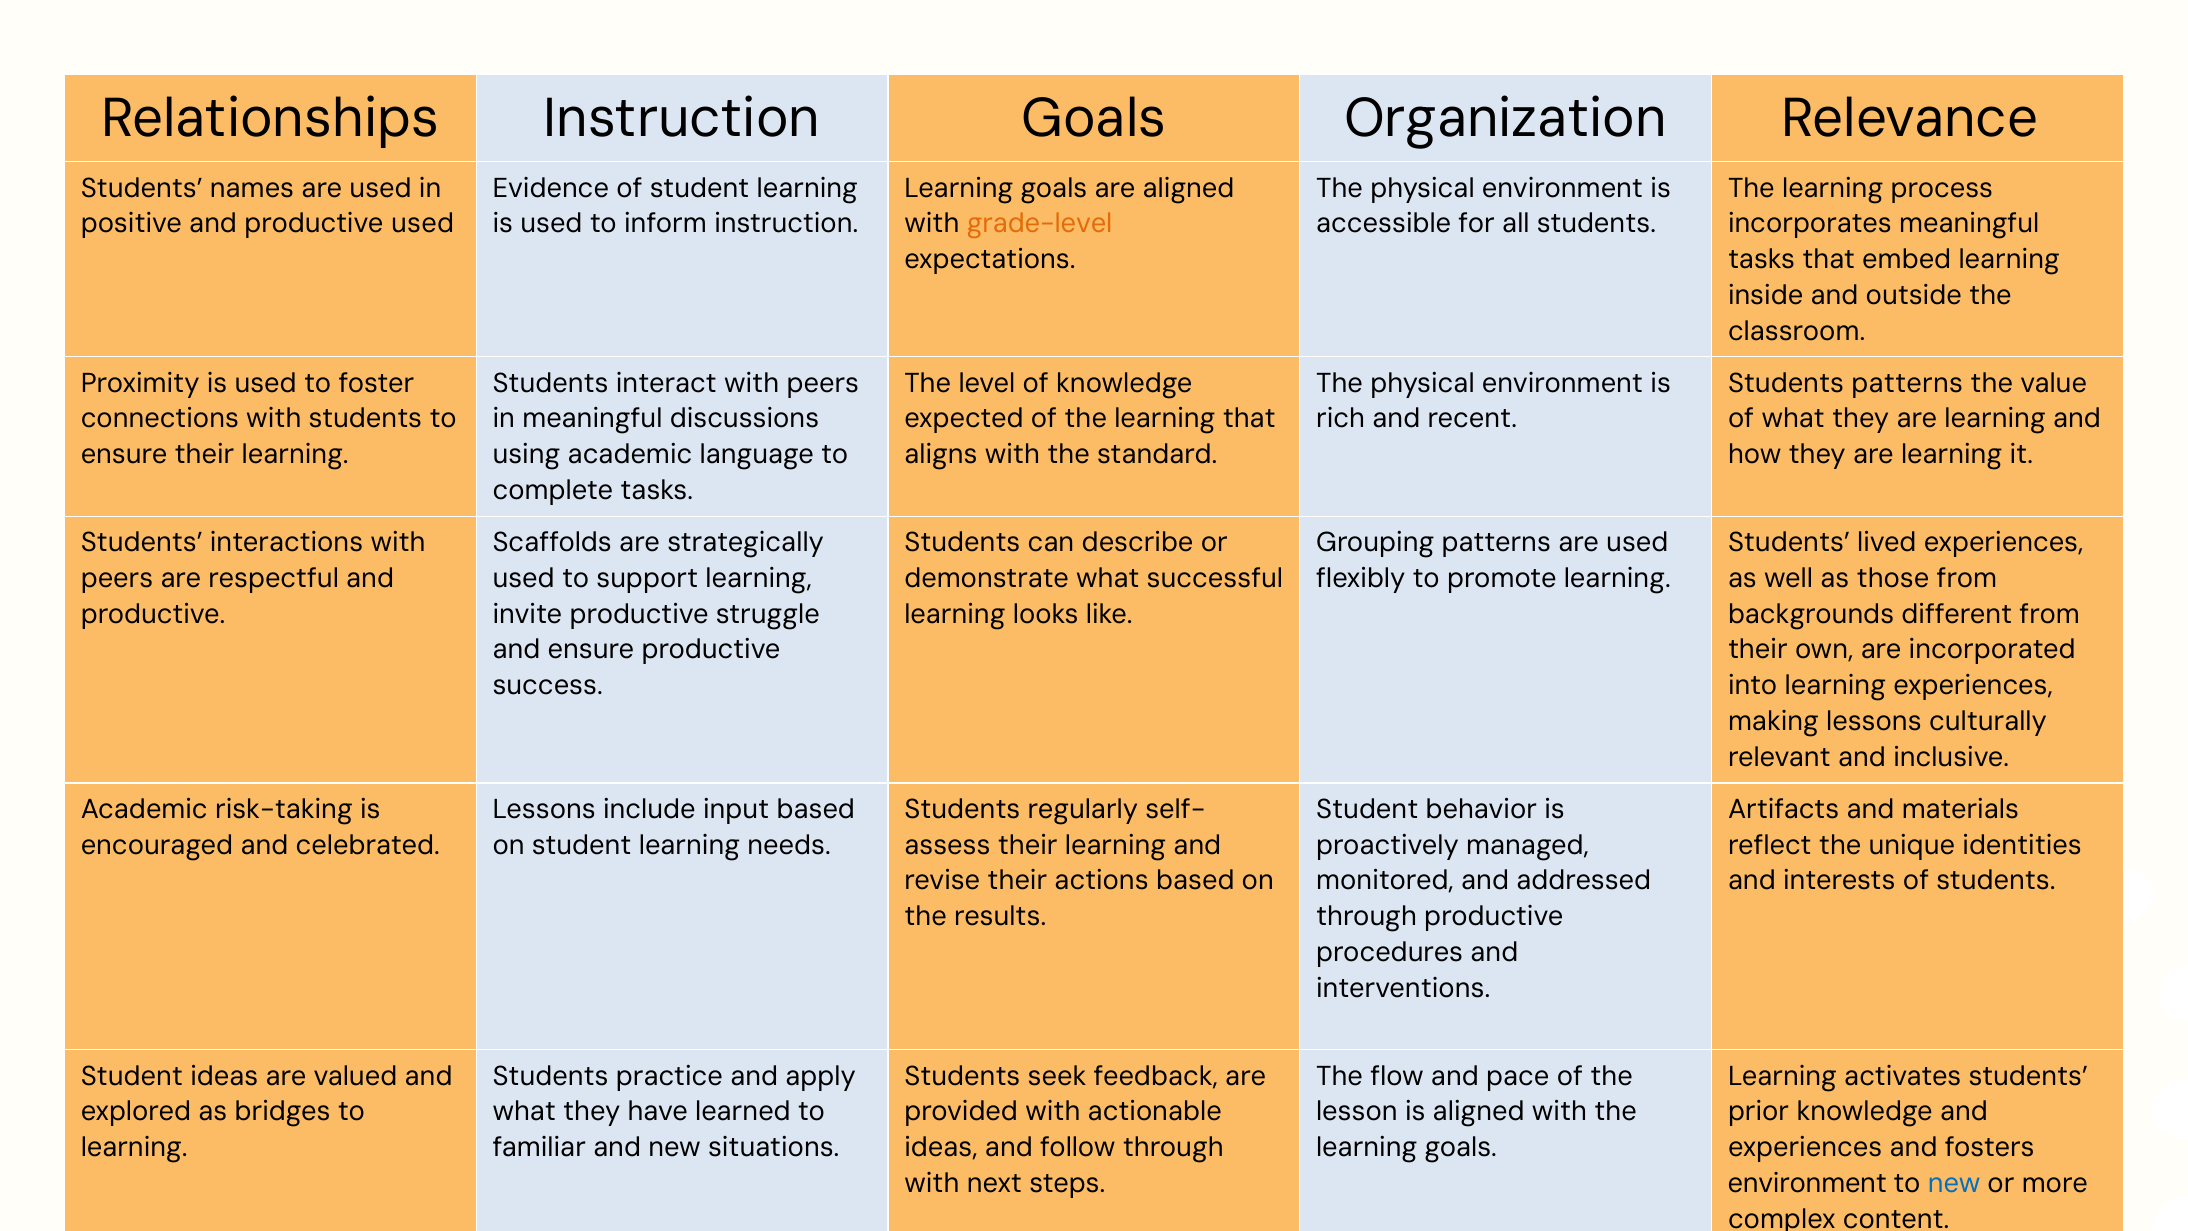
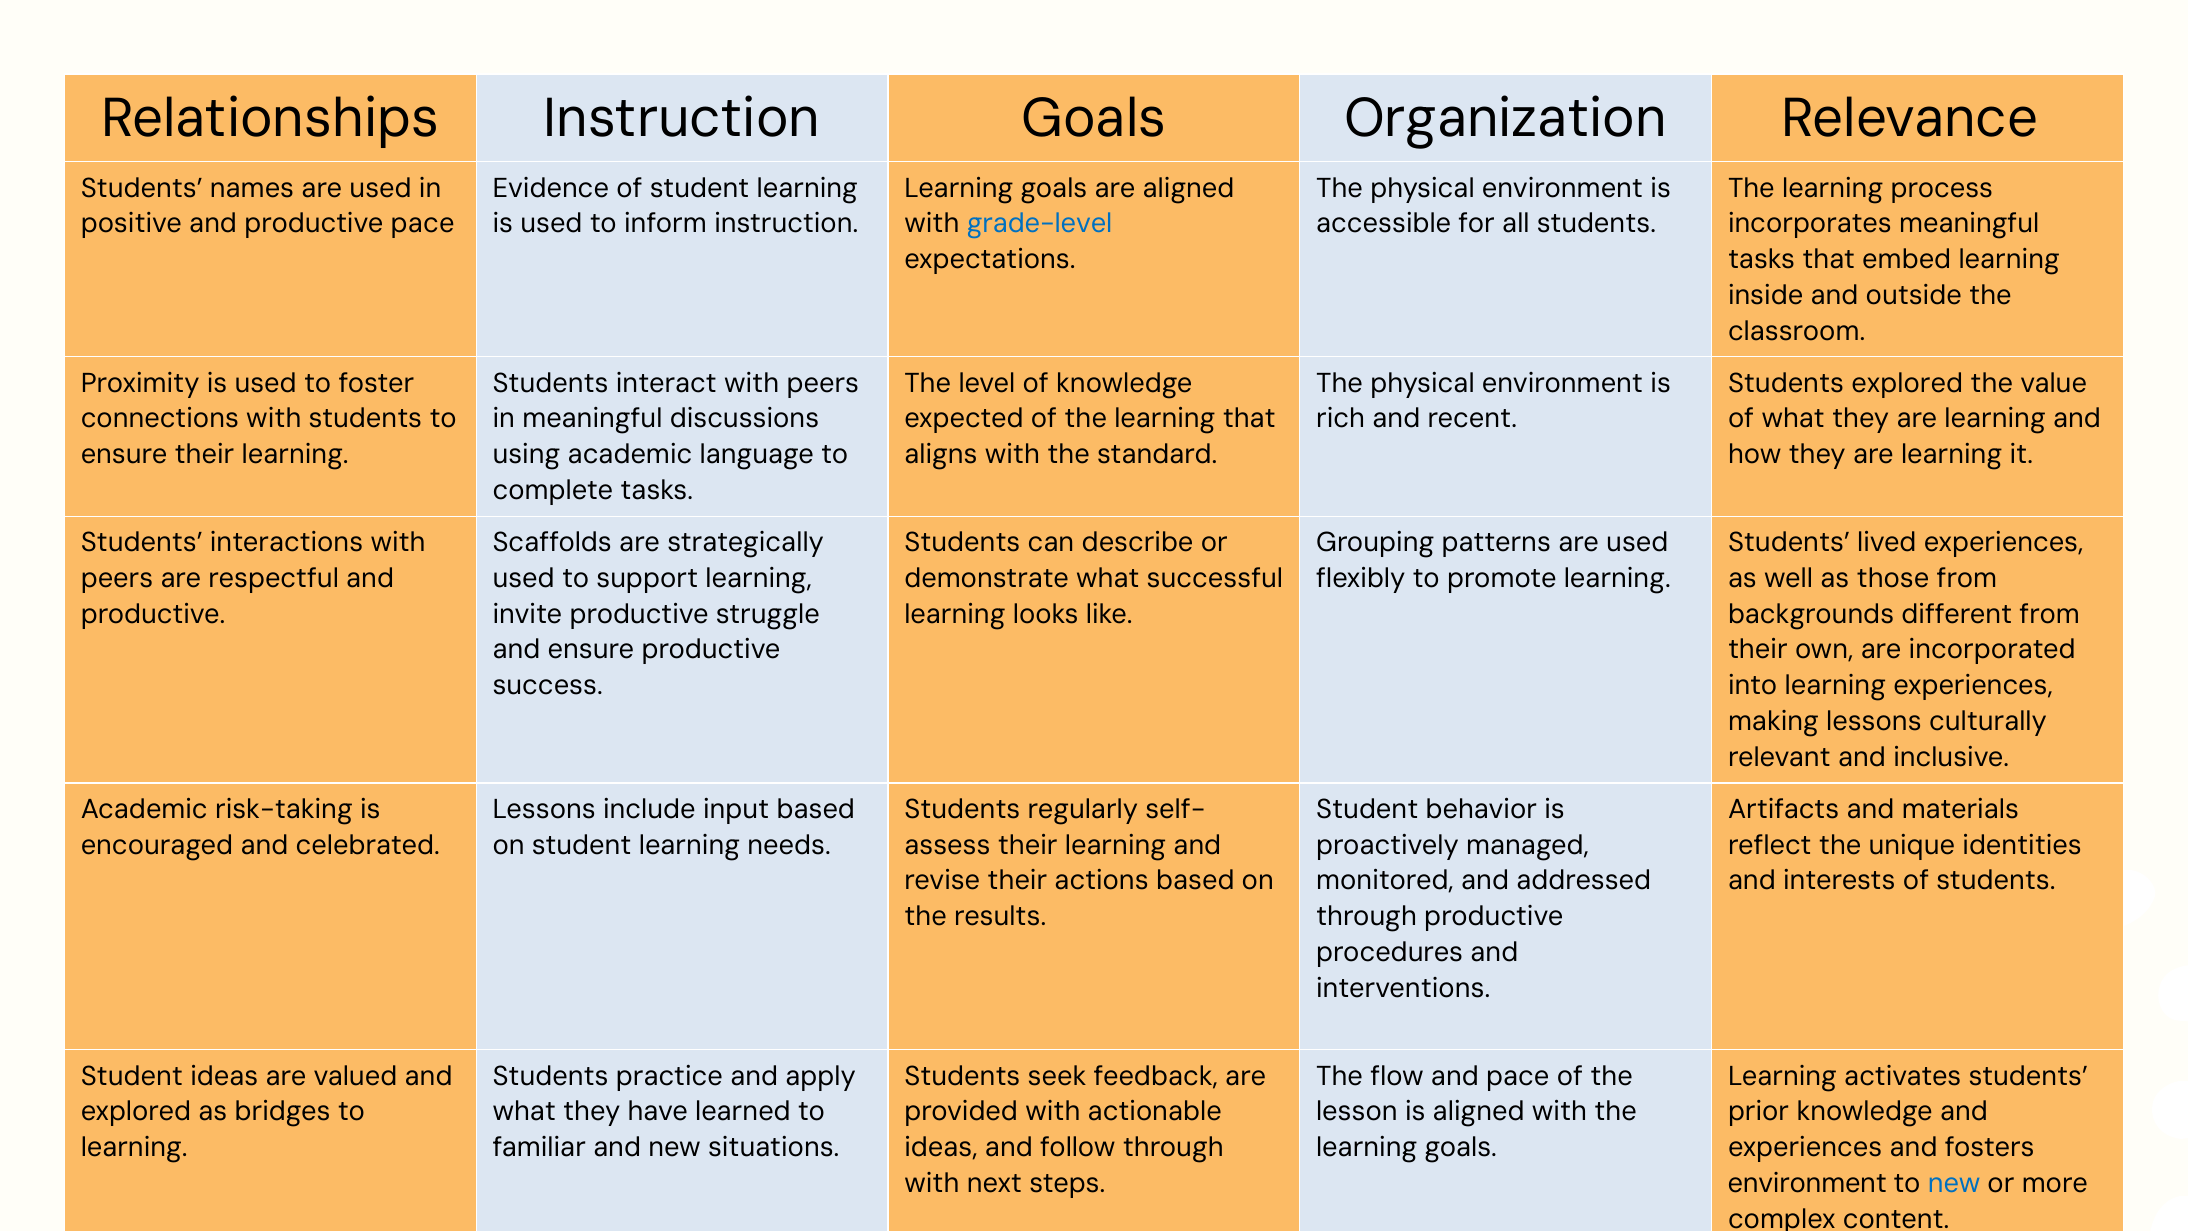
productive used: used -> pace
grade-level colour: orange -> blue
Students patterns: patterns -> explored
